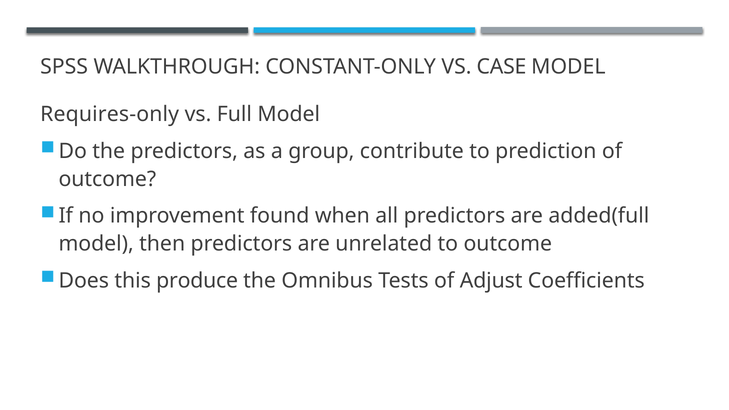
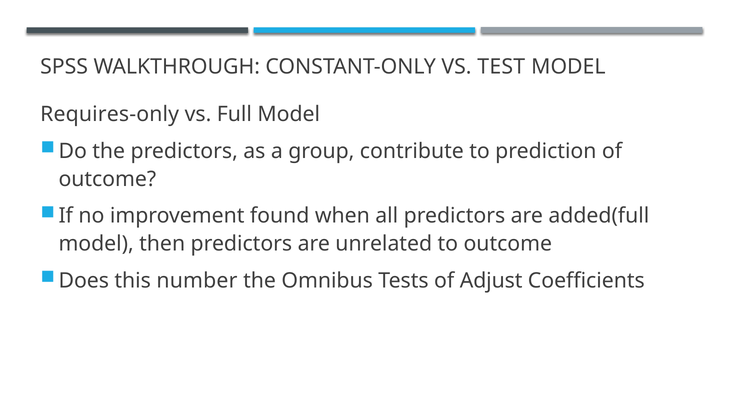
CASE: CASE -> TEST
produce: produce -> number
